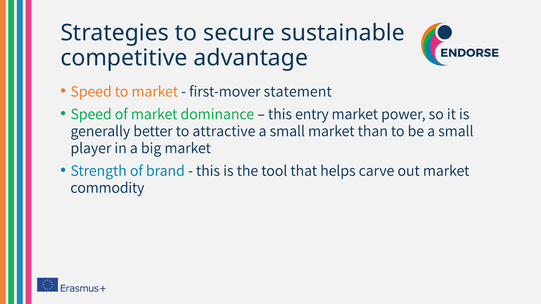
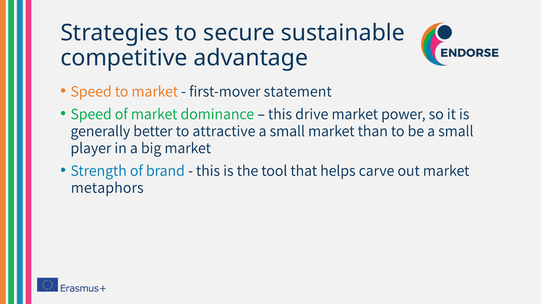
entry: entry -> drive
commodity: commodity -> metaphors
